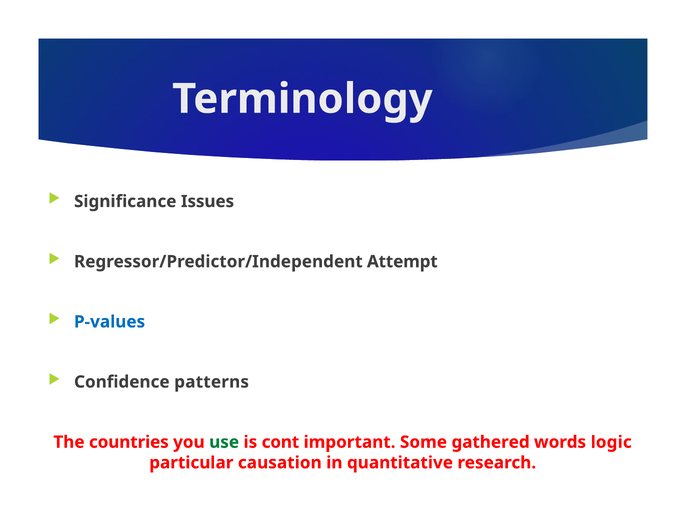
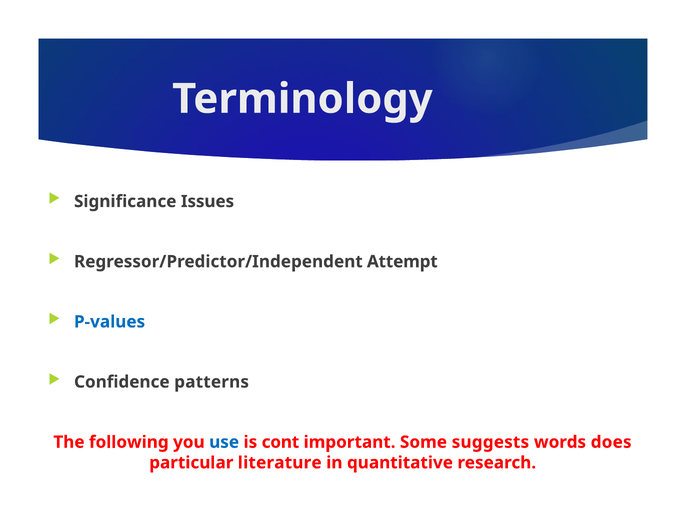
countries: countries -> following
use colour: green -> blue
gathered: gathered -> suggests
logic: logic -> does
causation: causation -> literature
